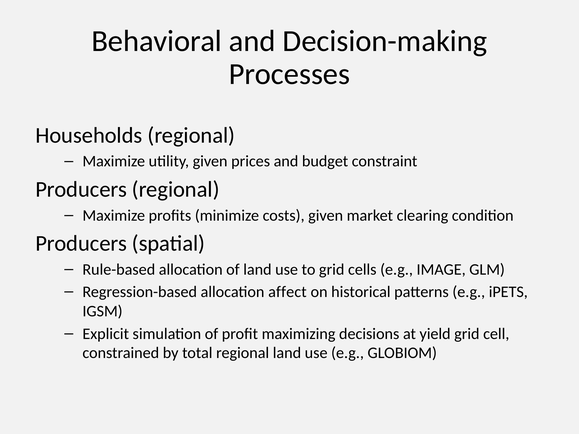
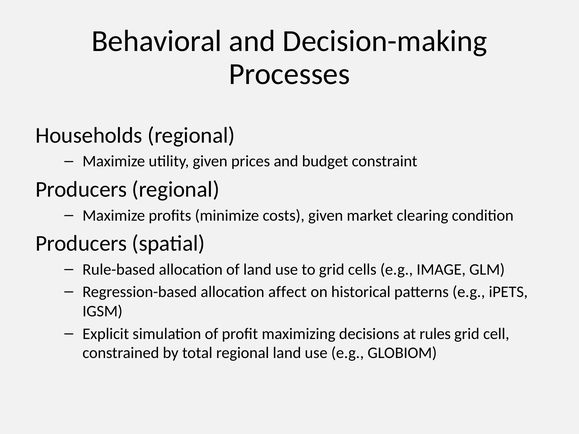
yield: yield -> rules
